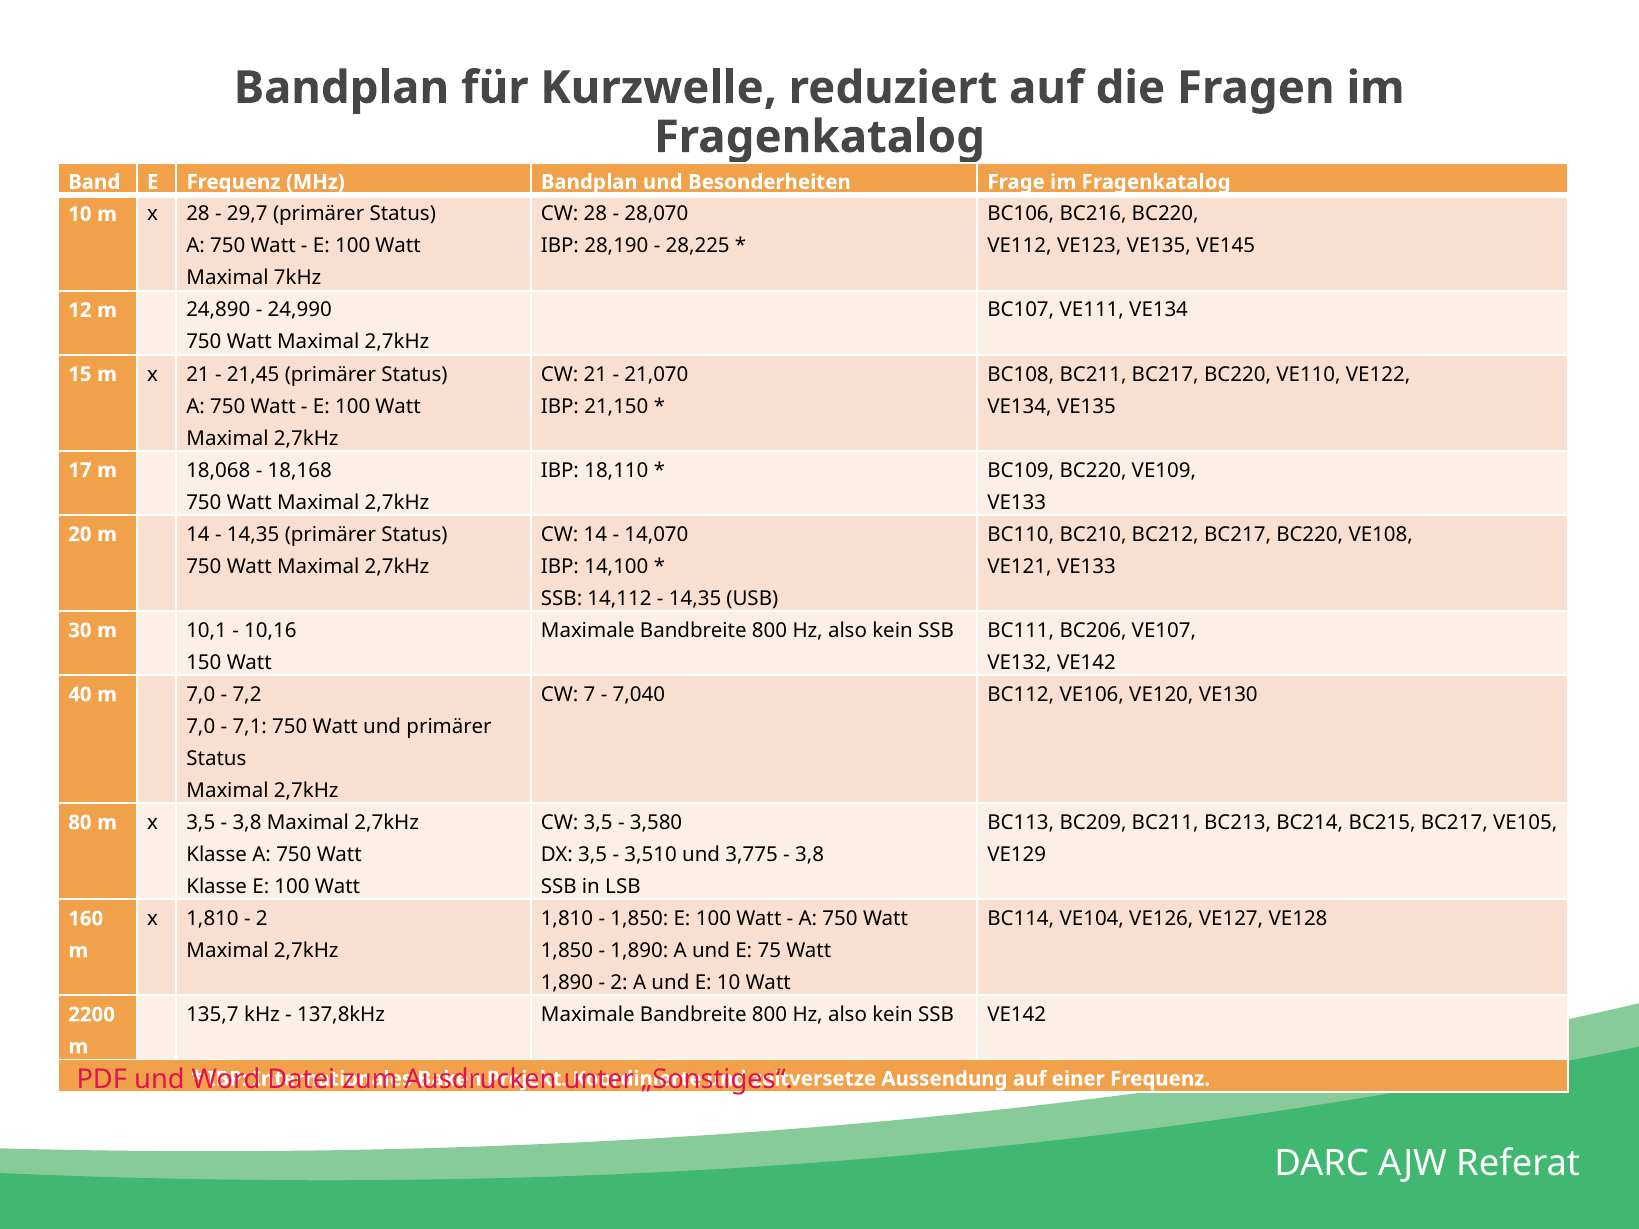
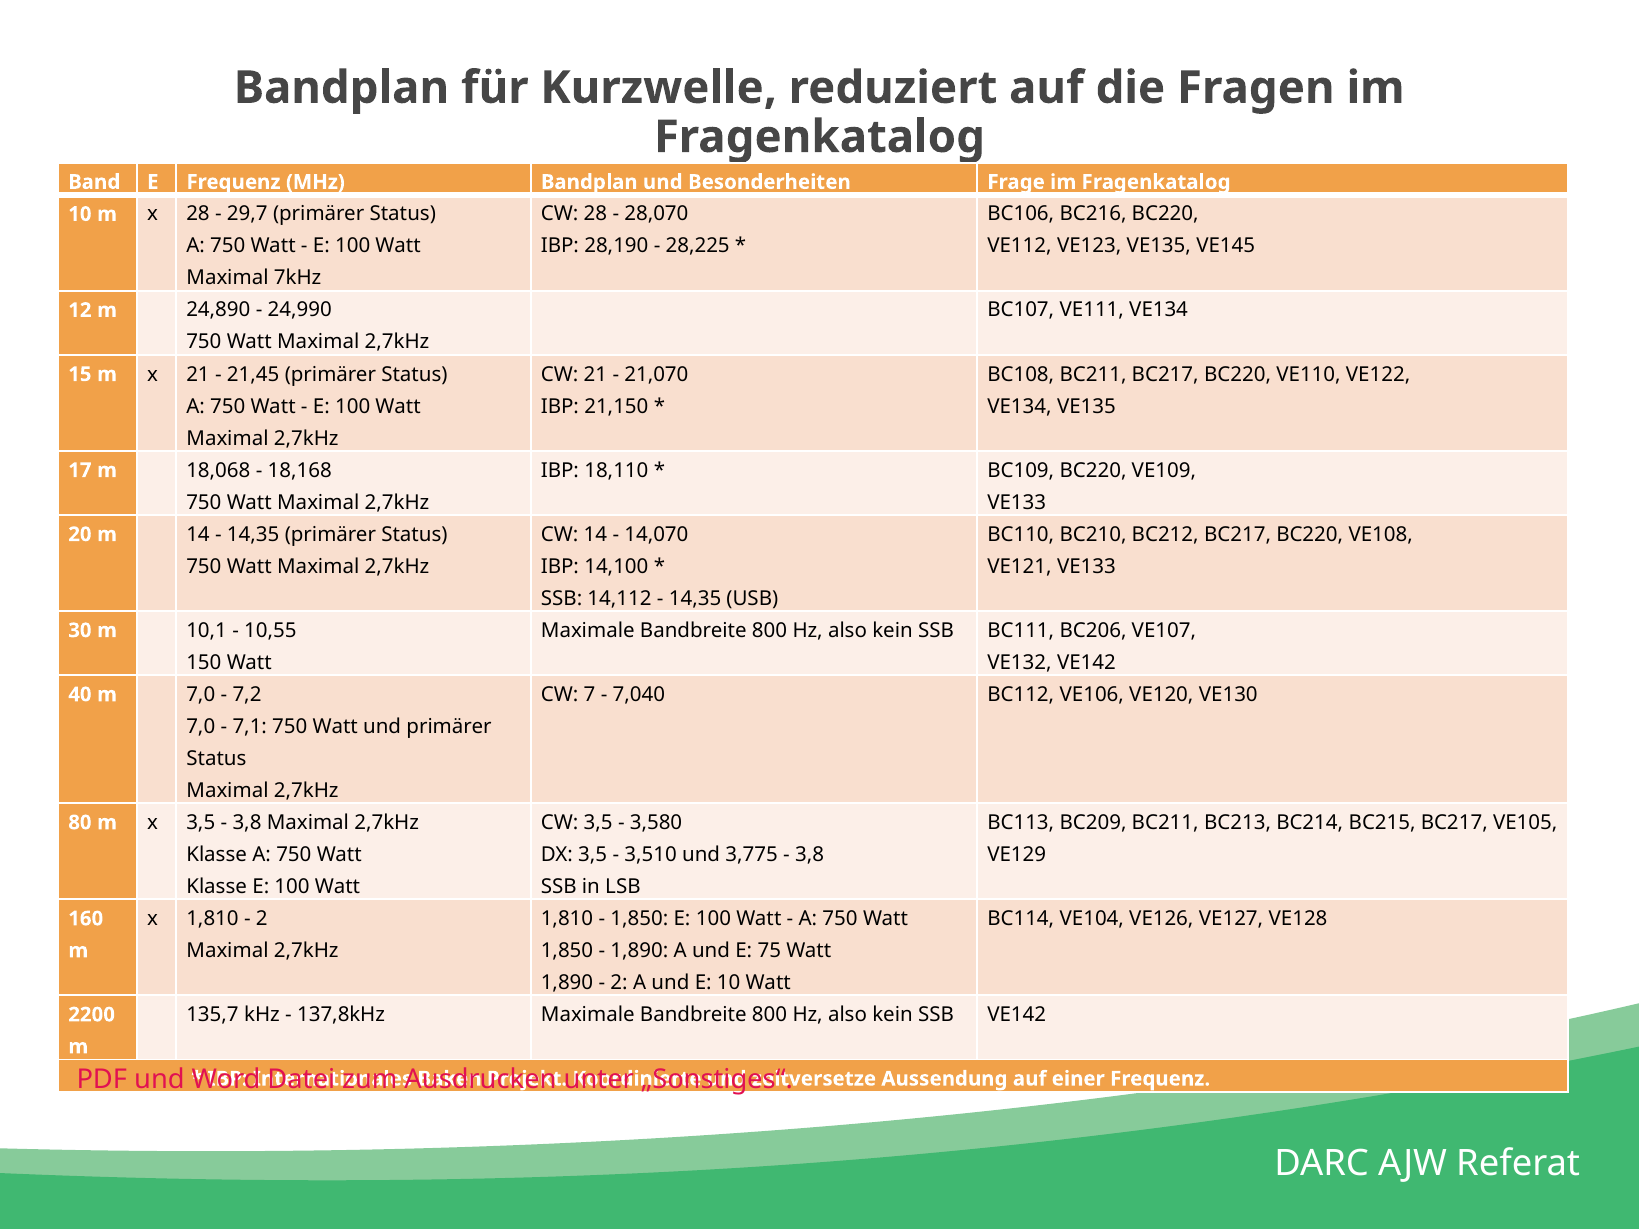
10,16: 10,16 -> 10,55
